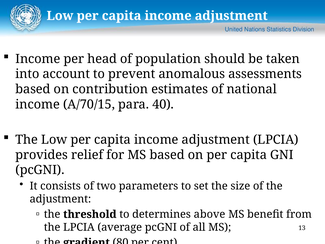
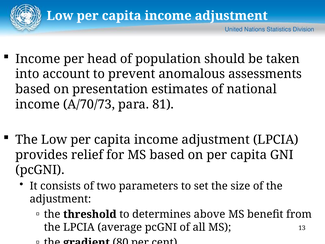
contribution: contribution -> presentation
A/70/15: A/70/15 -> A/70/73
40: 40 -> 81
